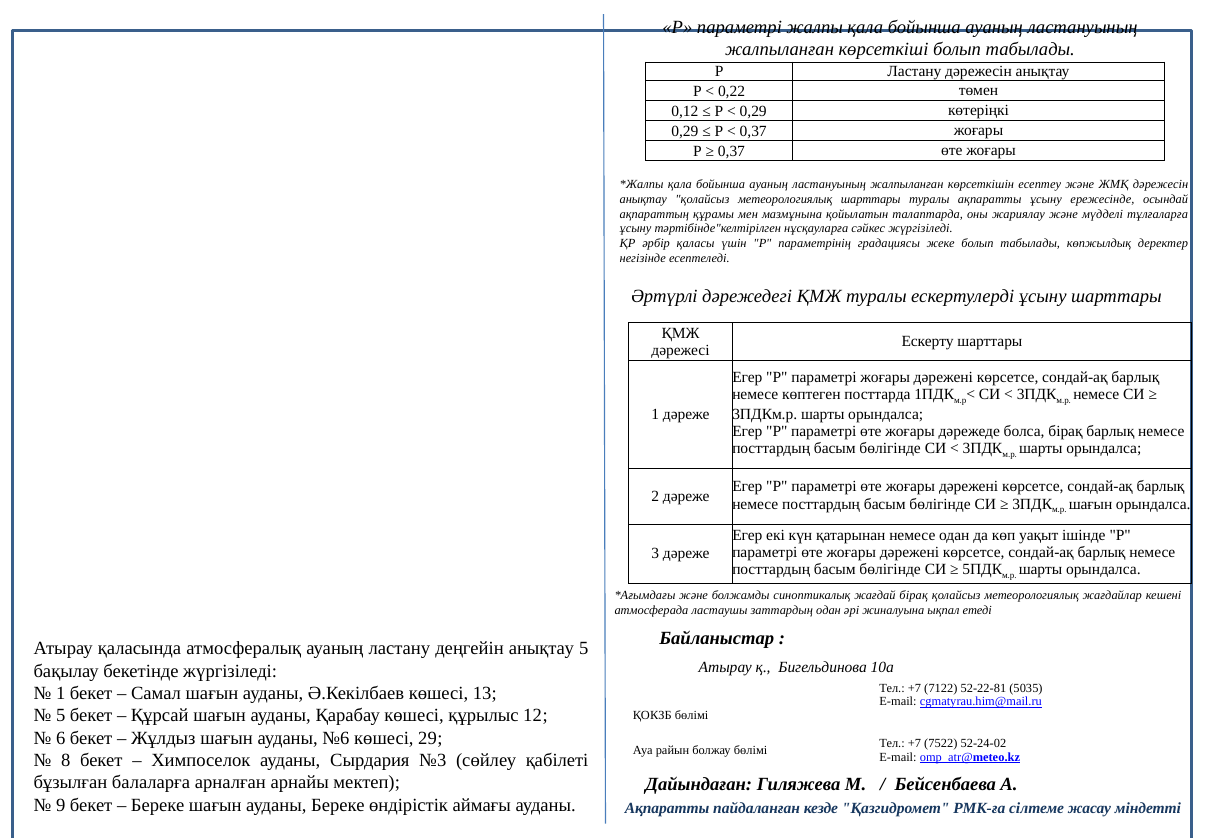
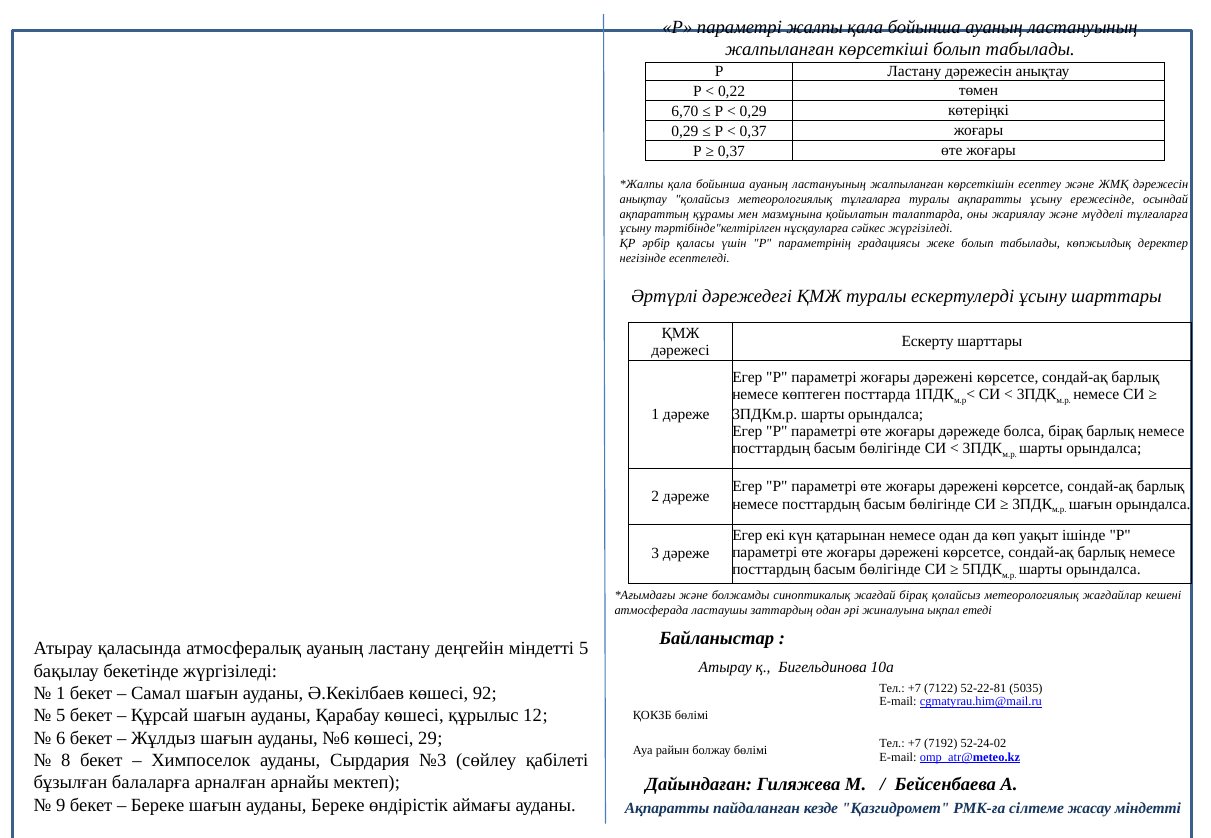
0,12: 0,12 -> 6,70
метеорологиялық шарттары: шарттары -> тұлғаларға
деңгейін анықтау: анықтау -> міндетті
13: 13 -> 92
7522: 7522 -> 7192
